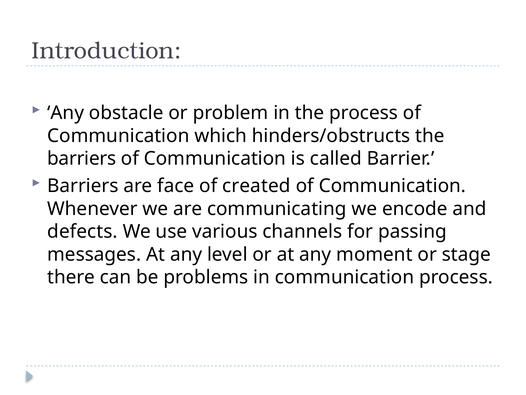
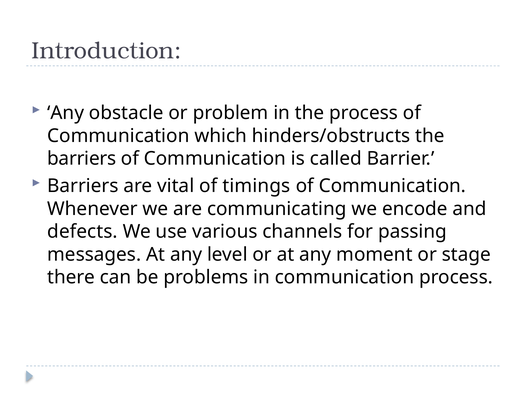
face: face -> vital
created: created -> timings
